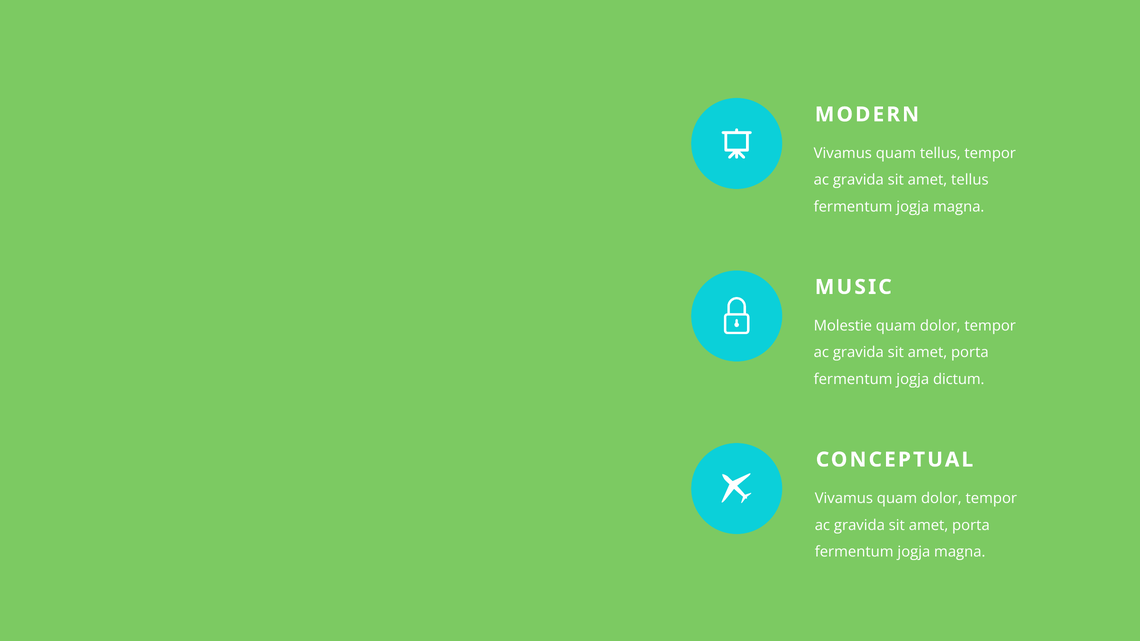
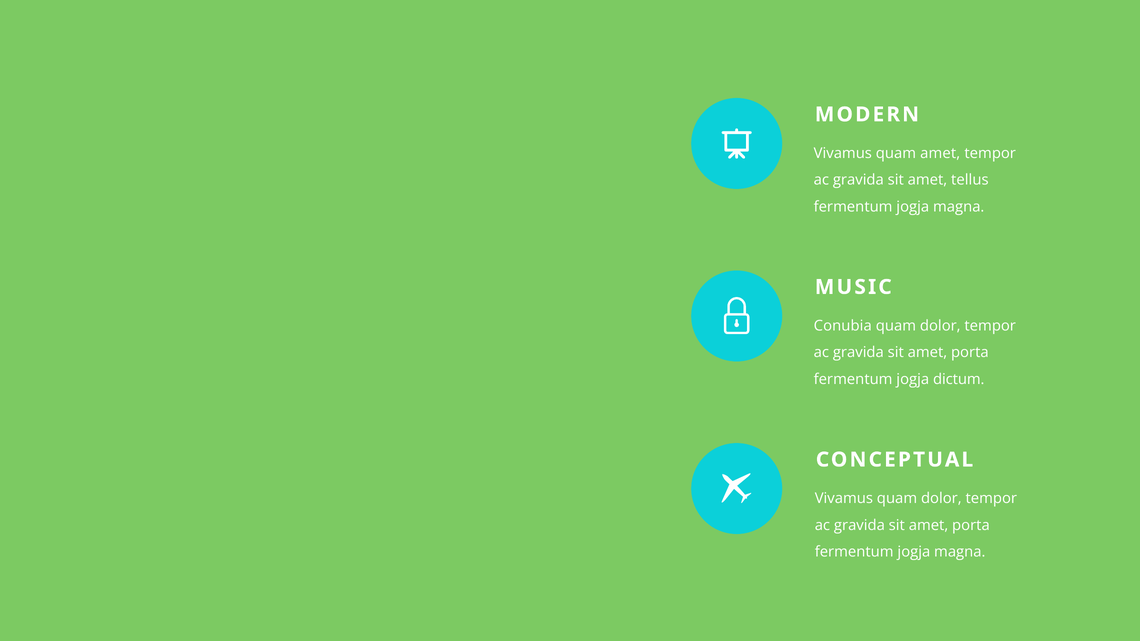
quam tellus: tellus -> amet
Molestie: Molestie -> Conubia
